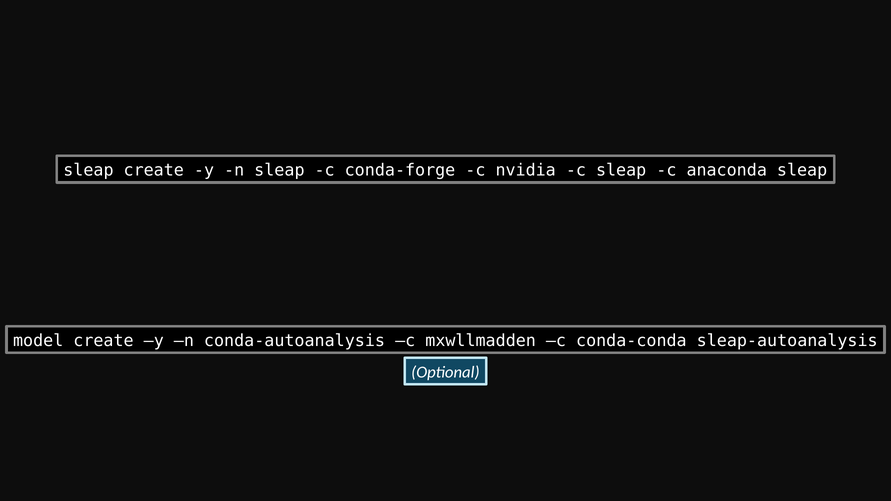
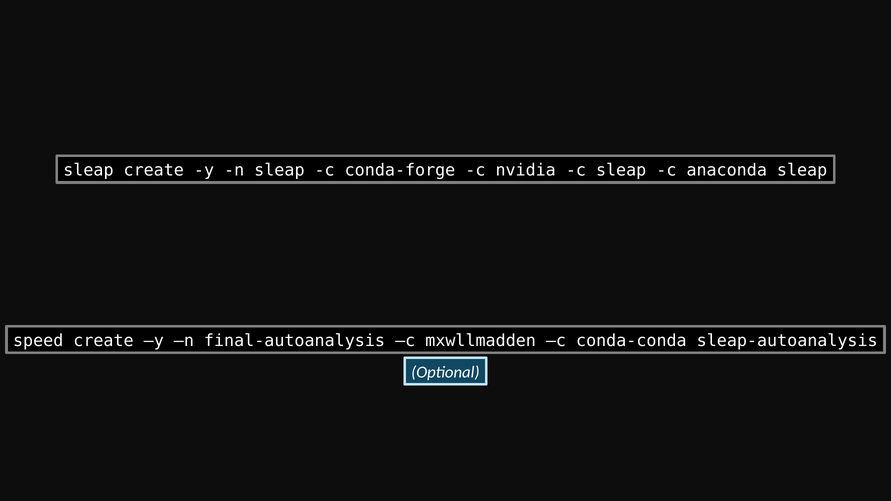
model: model -> speed
conda-autoanalysis: conda-autoanalysis -> final-autoanalysis
